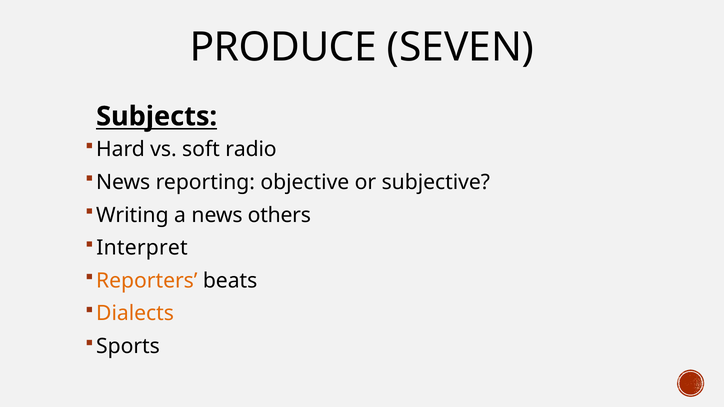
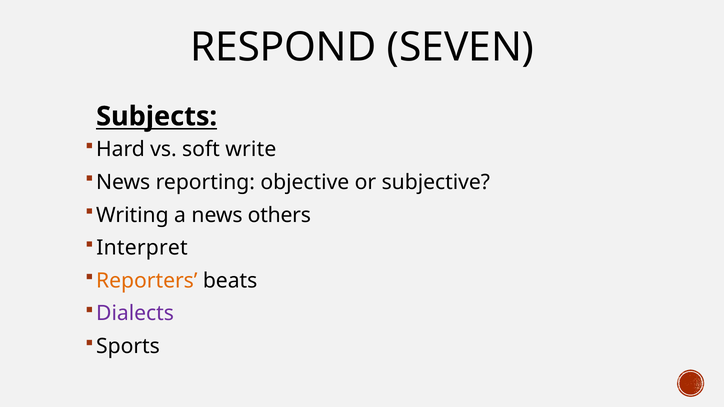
PRODUCE: PRODUCE -> RESPOND
radio: radio -> write
Dialects colour: orange -> purple
